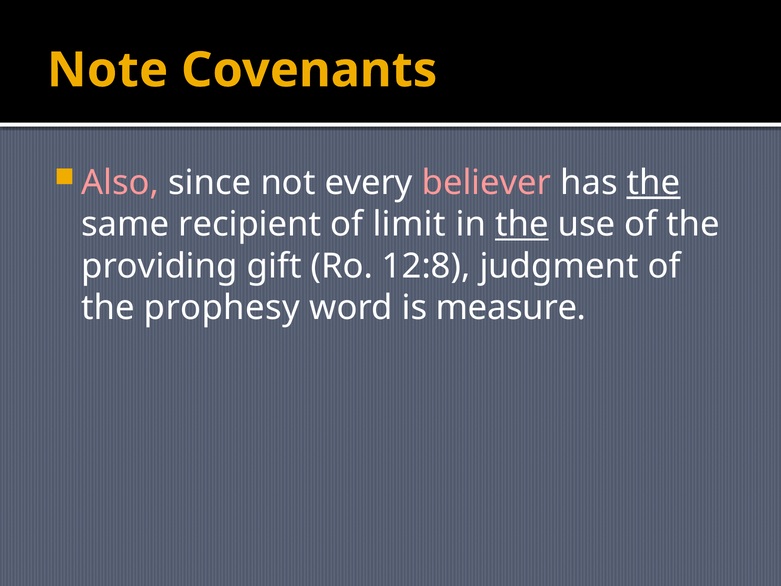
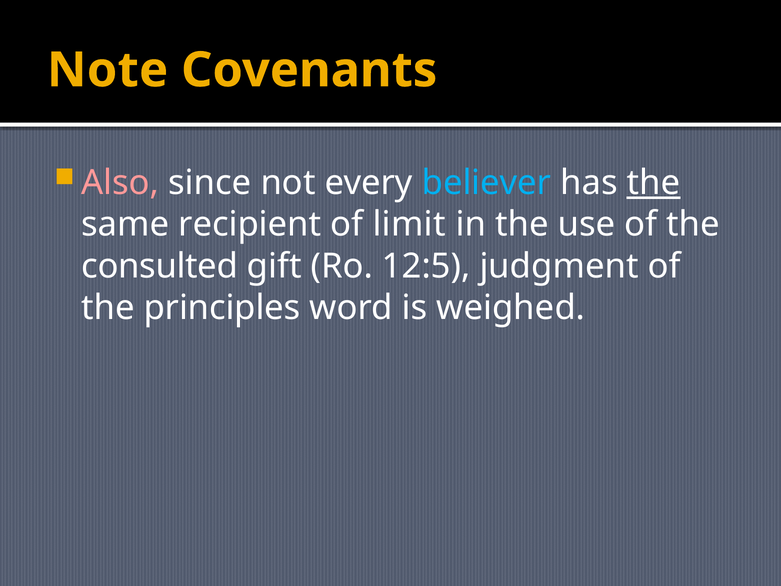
believer colour: pink -> light blue
the at (522, 224) underline: present -> none
providing: providing -> consulted
12:8: 12:8 -> 12:5
prophesy: prophesy -> principles
measure: measure -> weighed
